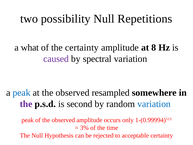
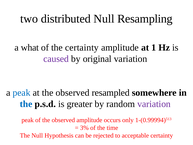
possibility: possibility -> distributed
Repetitions: Repetitions -> Resampling
8: 8 -> 1
spectral: spectral -> original
the at (26, 104) colour: purple -> blue
second: second -> greater
variation at (154, 104) colour: blue -> purple
